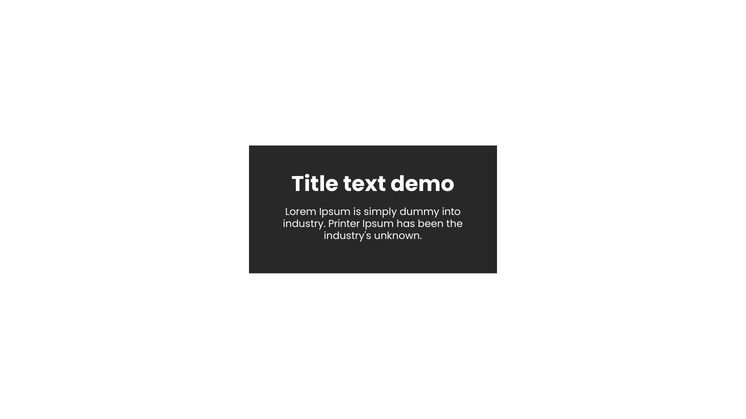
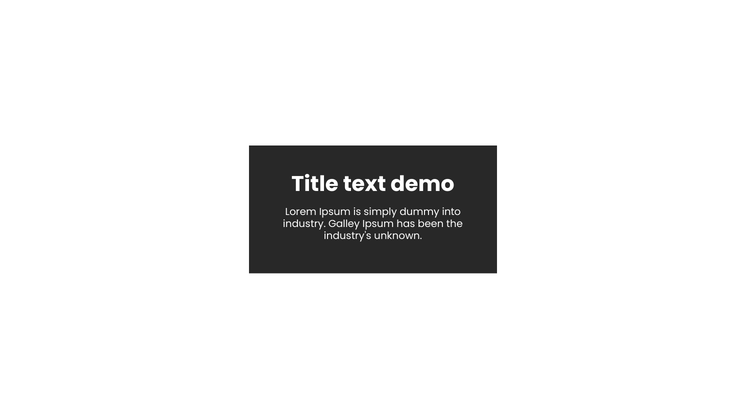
Printer: Printer -> Galley
